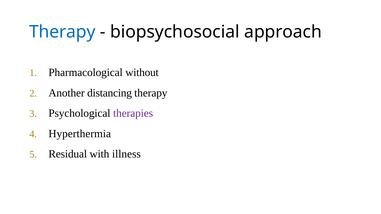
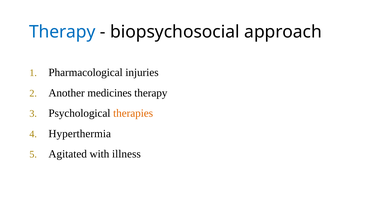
without: without -> injuries
distancing: distancing -> medicines
therapies colour: purple -> orange
Residual: Residual -> Agitated
